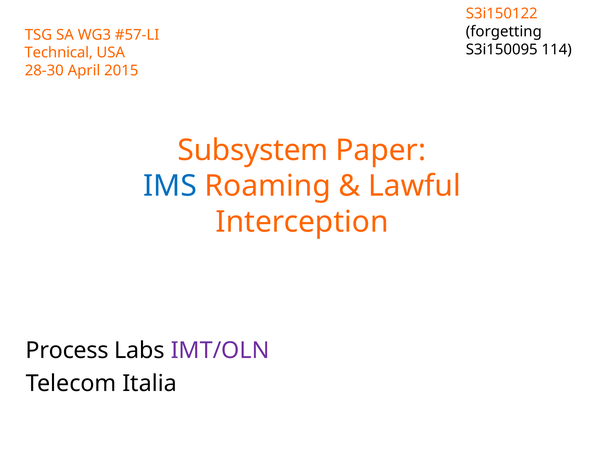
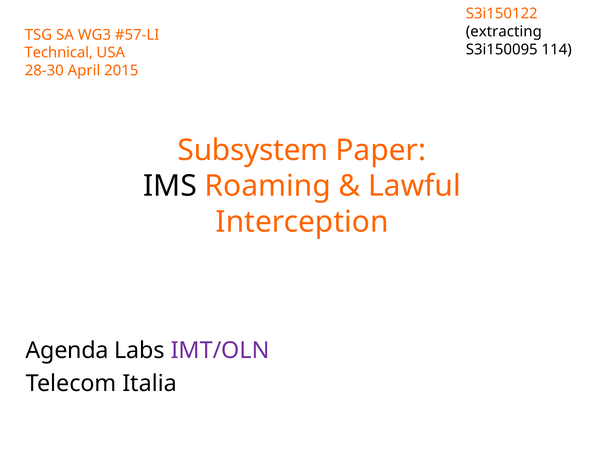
forgetting: forgetting -> extracting
IMS colour: blue -> black
Process: Process -> Agenda
